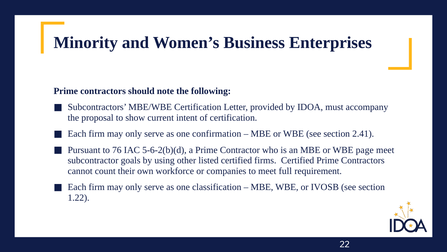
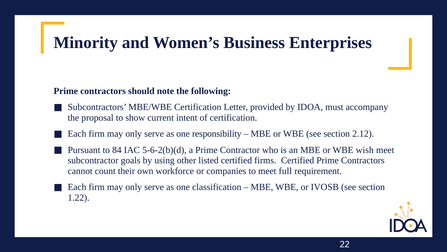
confirmation: confirmation -> responsibility
2.41: 2.41 -> 2.12
76: 76 -> 84
page: page -> wish
